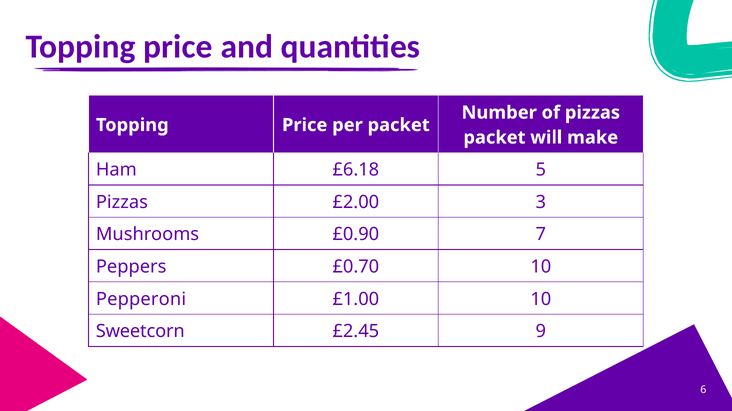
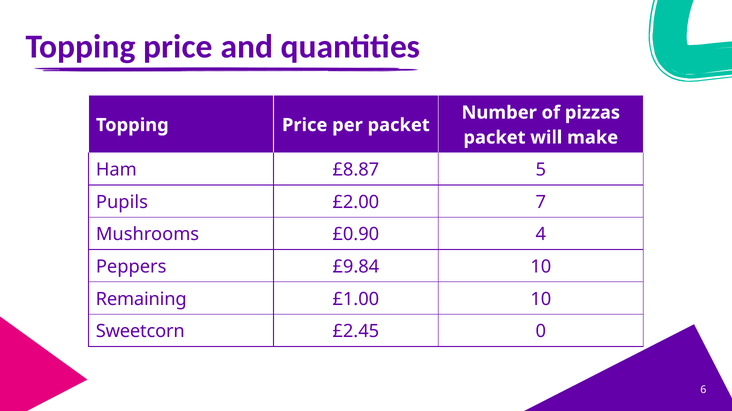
£6.18: £6.18 -> £8.87
Pizzas at (122, 203): Pizzas -> Pupils
3: 3 -> 7
7: 7 -> 4
£0.70: £0.70 -> £9.84
Pepperoni: Pepperoni -> Remaining
9: 9 -> 0
